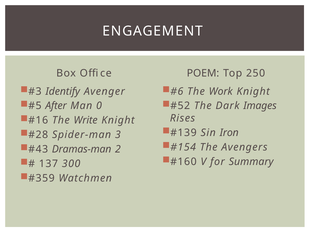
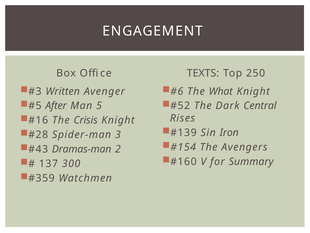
POEM: POEM -> TEXTS
Identify: Identify -> Written
Work: Work -> What
0: 0 -> 5
Images: Images -> Central
Write: Write -> Crisis
